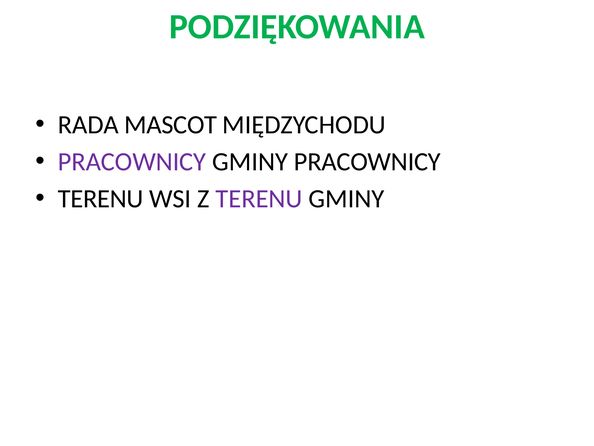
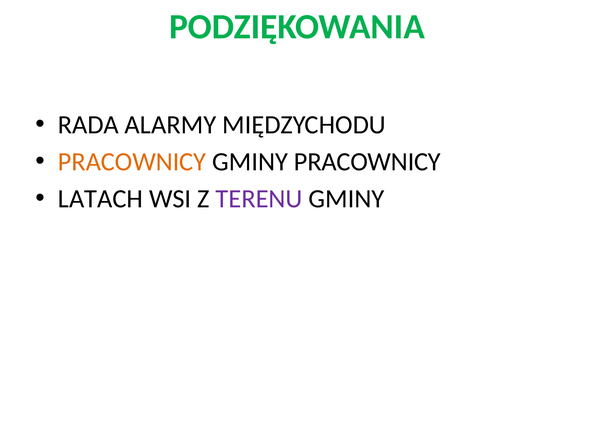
MASCOT: MASCOT -> ALARMY
PRACOWNICY at (132, 162) colour: purple -> orange
TERENU at (101, 199): TERENU -> LATACH
